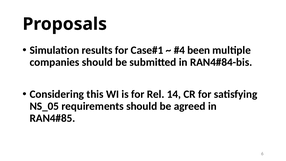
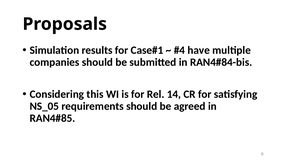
been: been -> have
